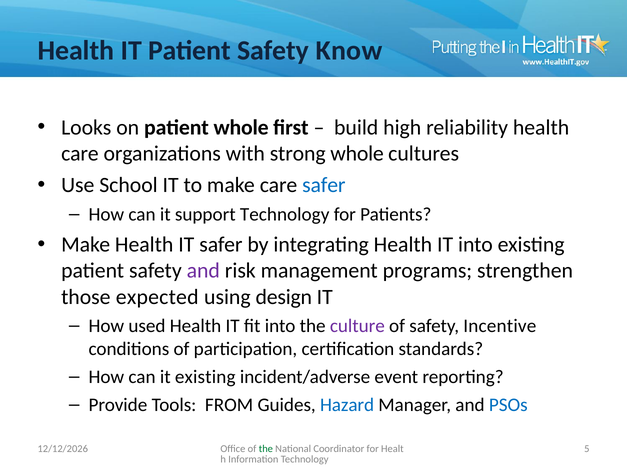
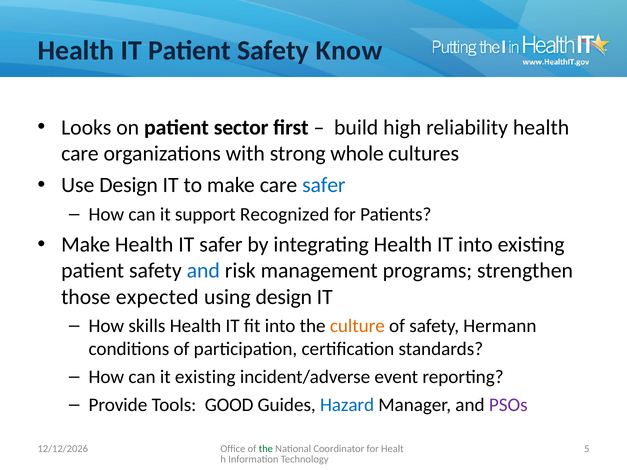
patient whole: whole -> sector
Use School: School -> Design
support Technology: Technology -> Recognized
and at (203, 271) colour: purple -> blue
used: used -> skills
culture colour: purple -> orange
Incentive: Incentive -> Hermann
FROM: FROM -> GOOD
PSOs colour: blue -> purple
